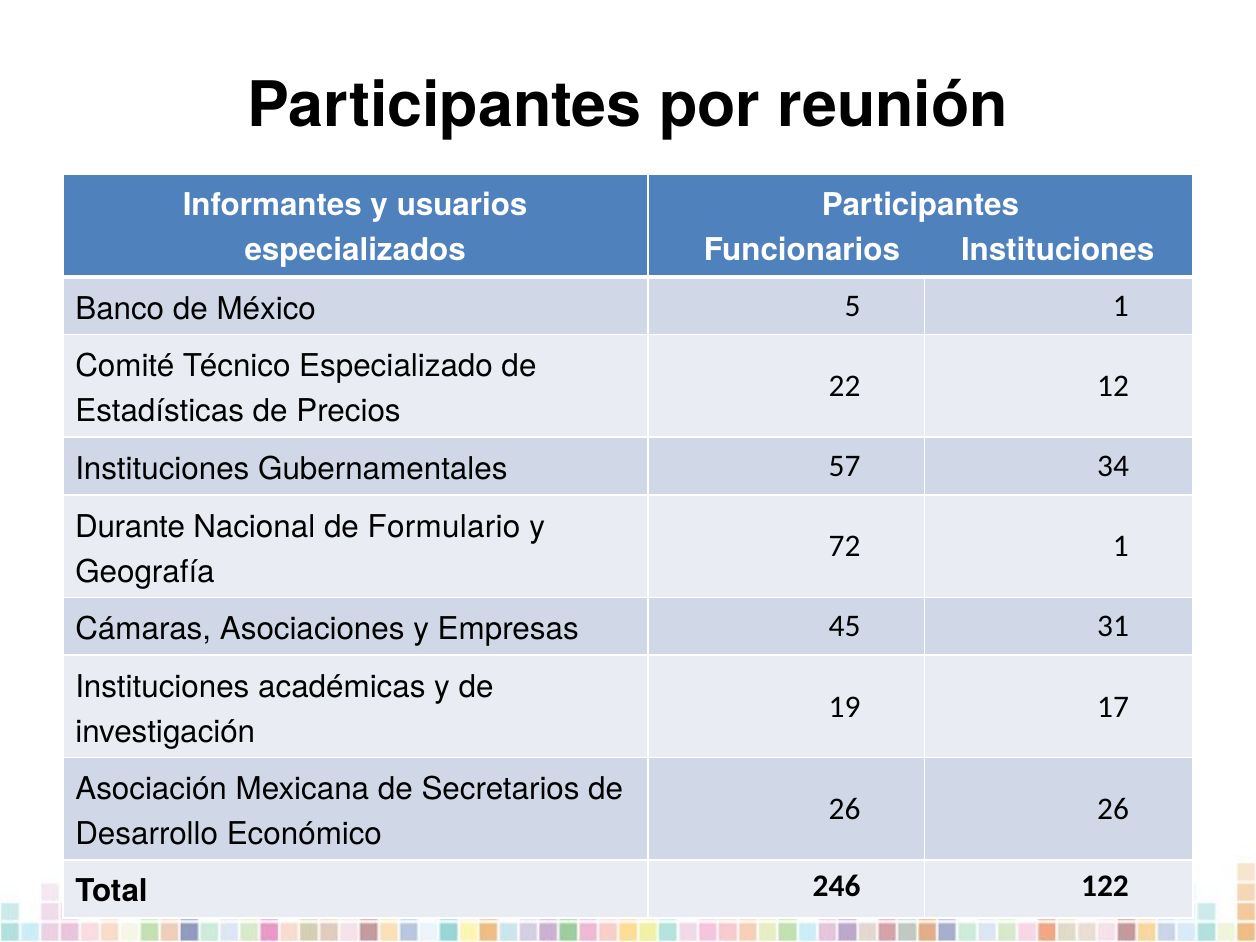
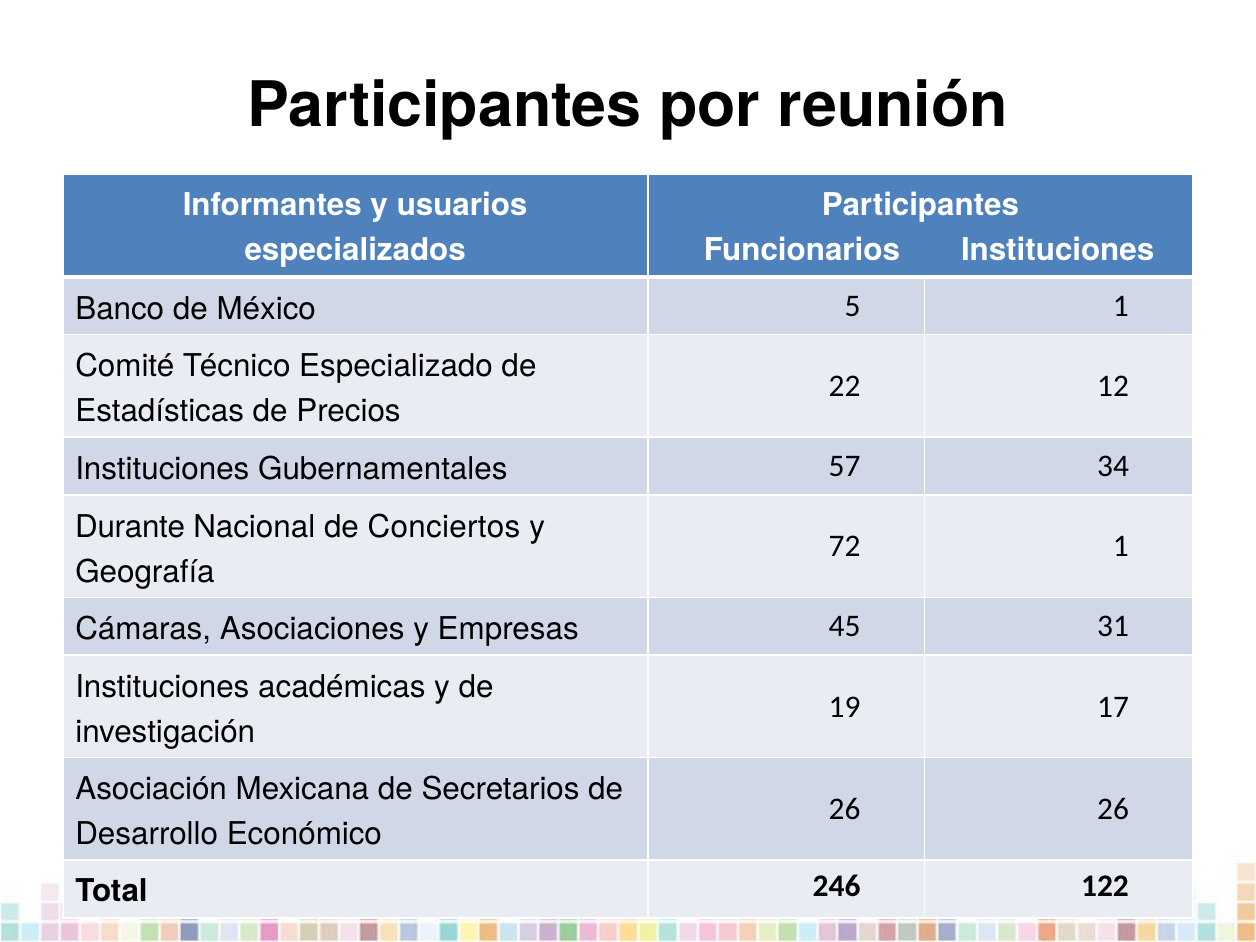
Formulario: Formulario -> Conciertos
